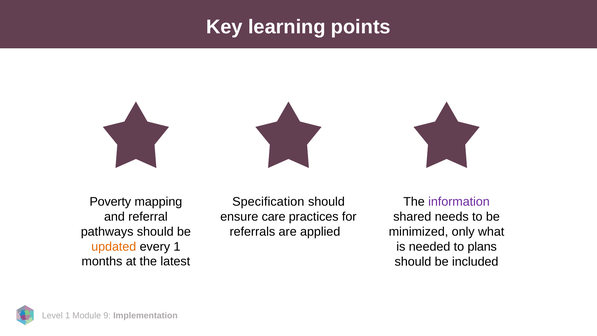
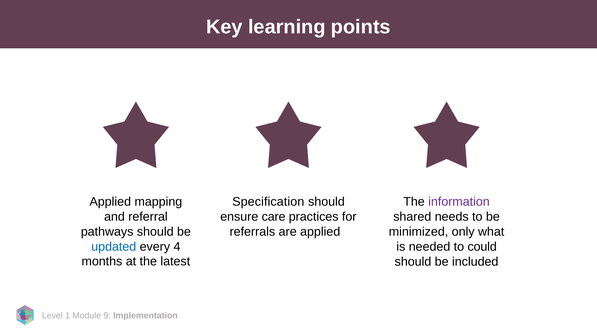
Poverty at (110, 202): Poverty -> Applied
updated colour: orange -> blue
every 1: 1 -> 4
plans: plans -> could
